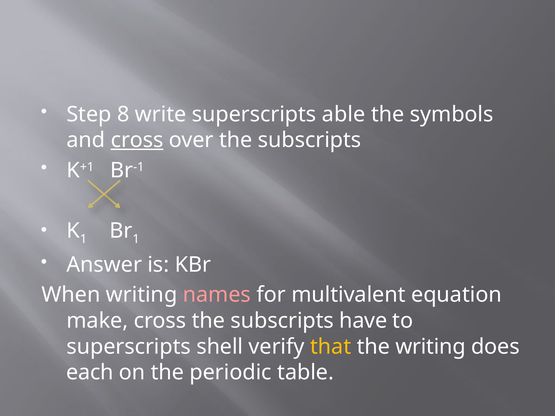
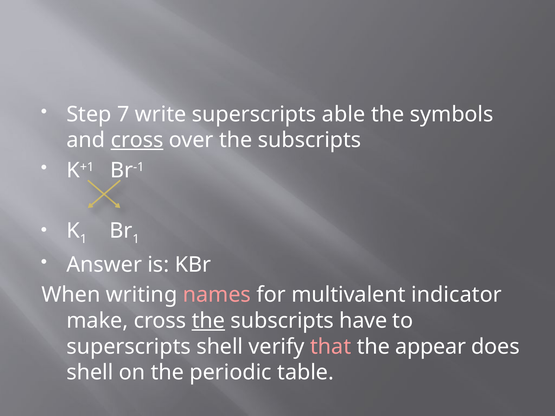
8: 8 -> 7
equation: equation -> indicator
the at (208, 321) underline: none -> present
that colour: yellow -> pink
the writing: writing -> appear
each at (90, 373): each -> shell
